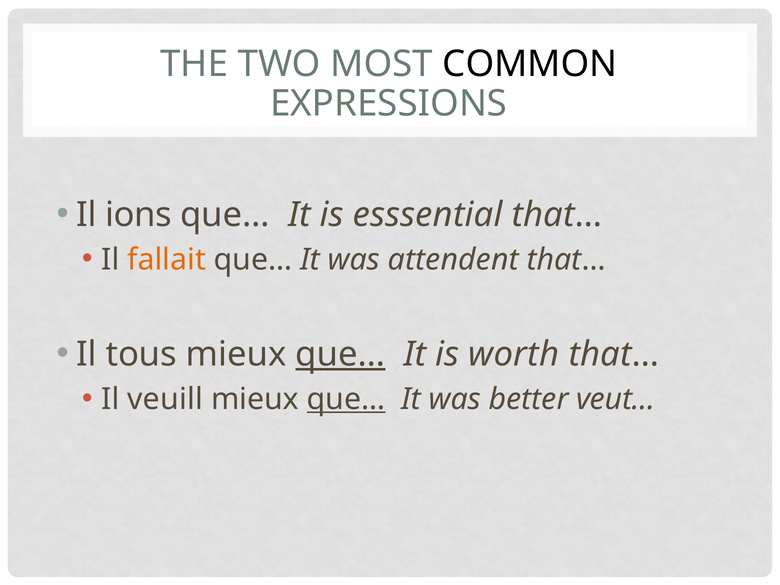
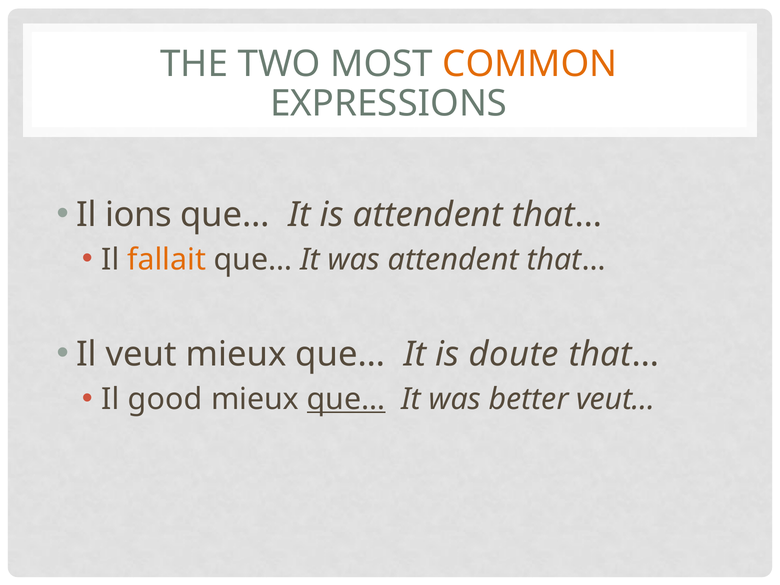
COMMON colour: black -> orange
is esssential: esssential -> attendent
tous: tous -> veut
que… at (340, 354) underline: present -> none
worth: worth -> doute
veuill: veuill -> good
